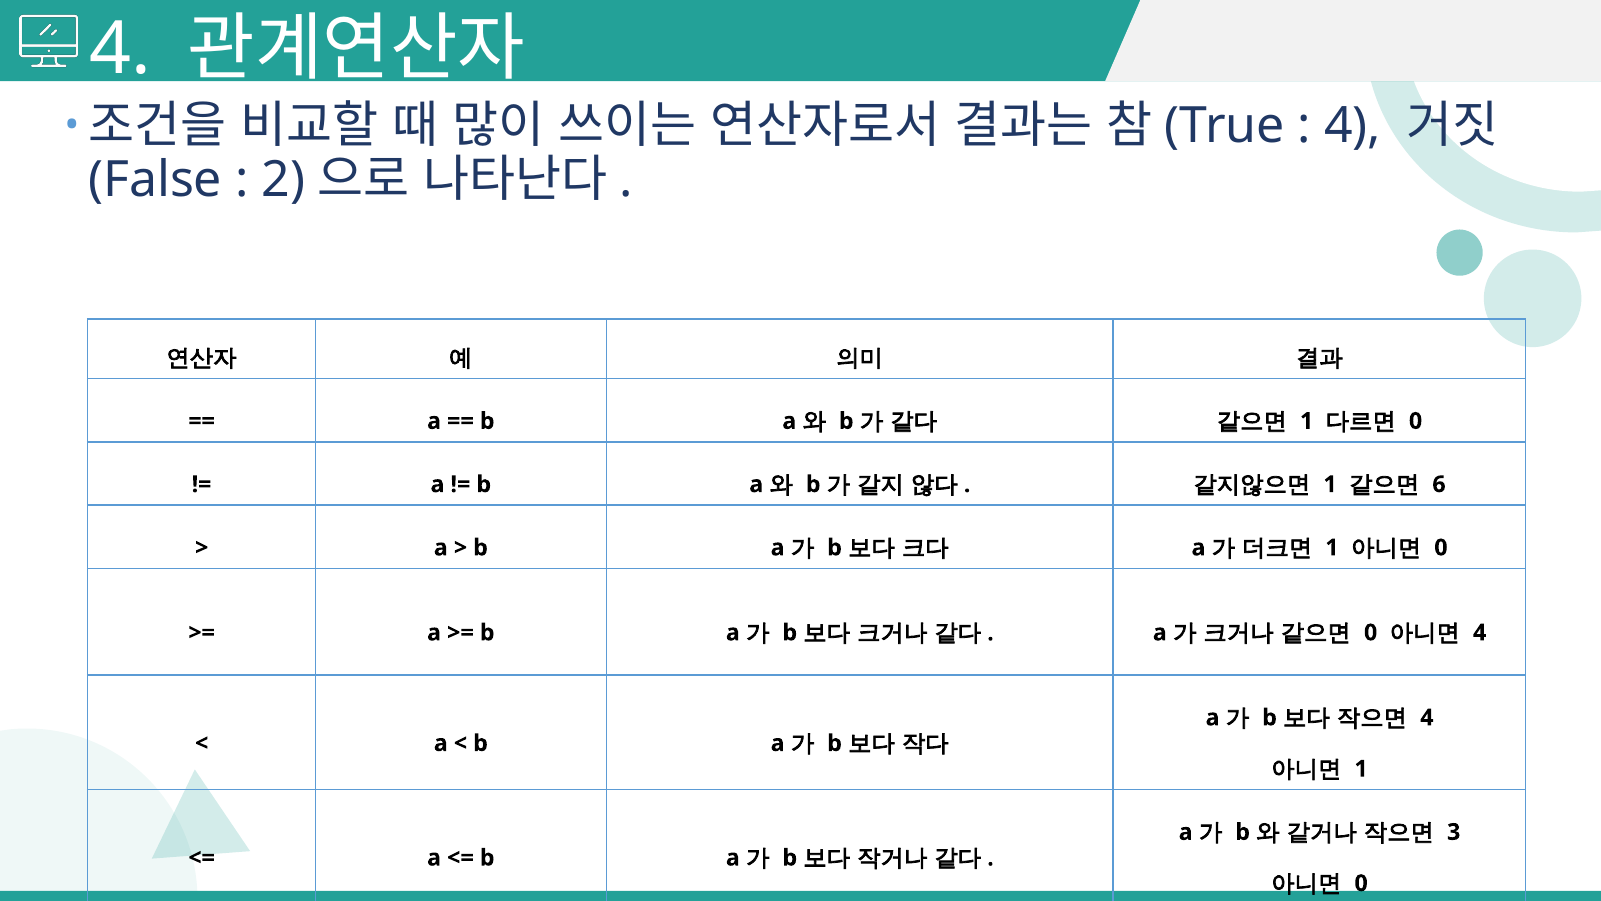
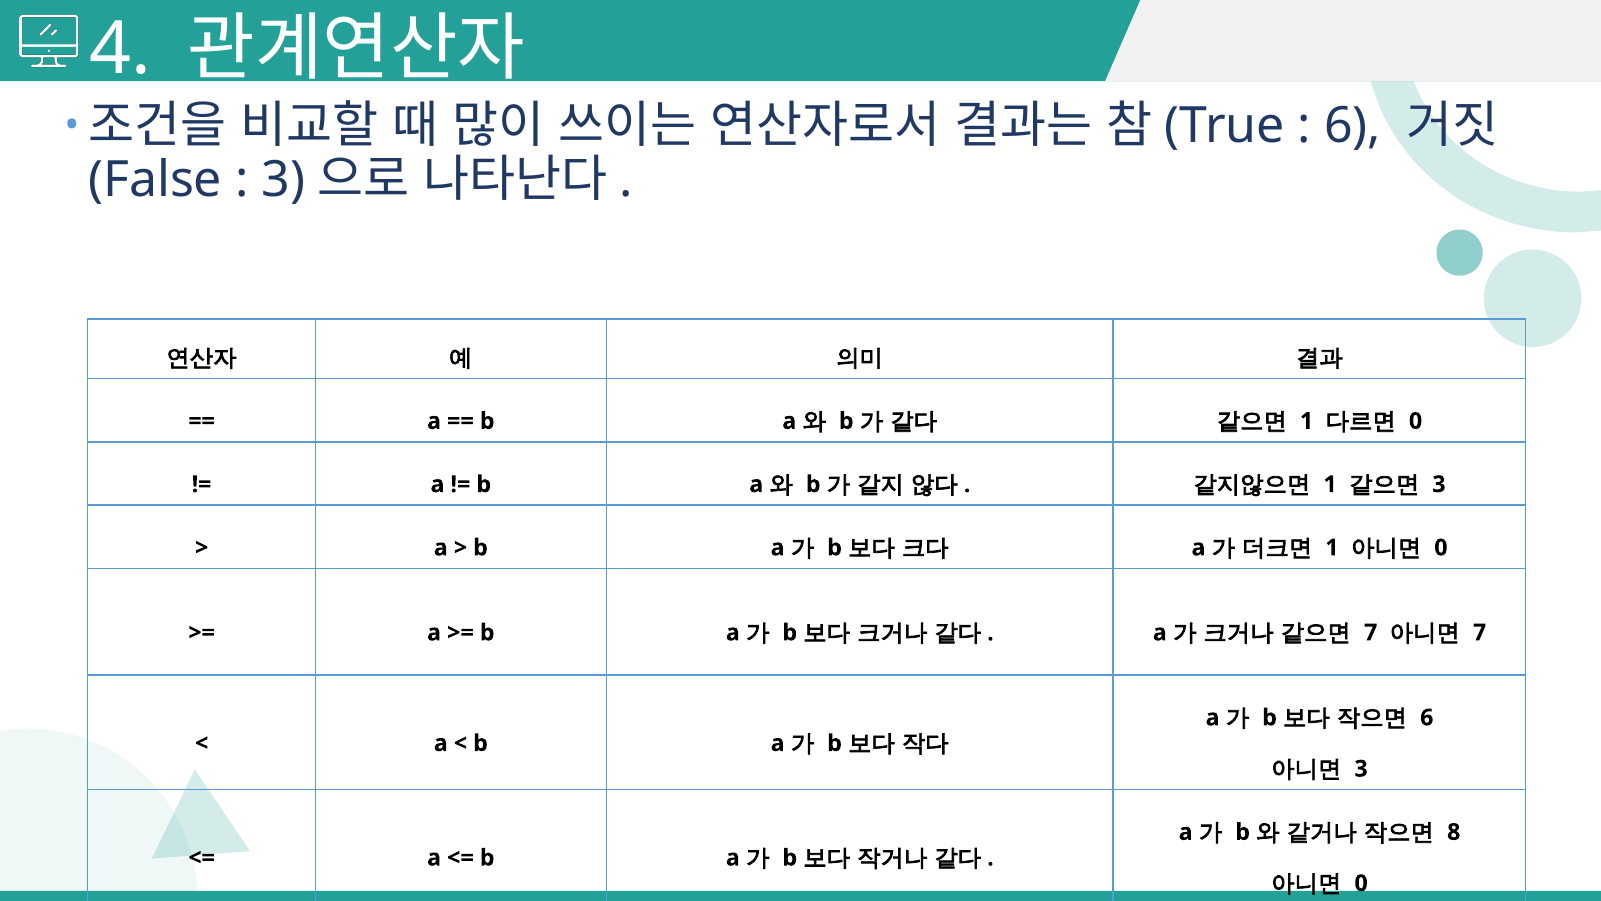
4 at (1353, 125): 4 -> 6
2 at (283, 179): 2 -> 3
6 at (1439, 484): 6 -> 3
0 at (1371, 632): 0 -> 7
4 at (1480, 632): 4 -> 7
4 at (1427, 717): 4 -> 6
1 at (1361, 769): 1 -> 3
3: 3 -> 8
